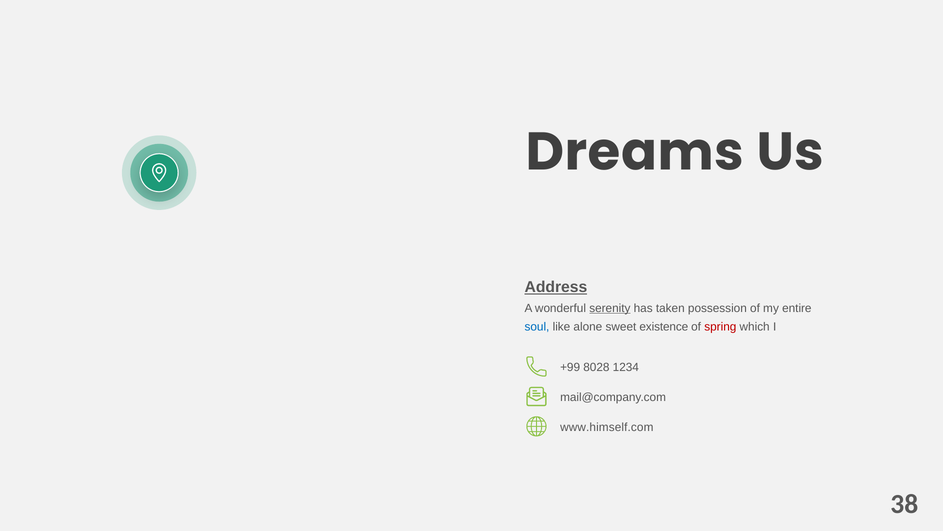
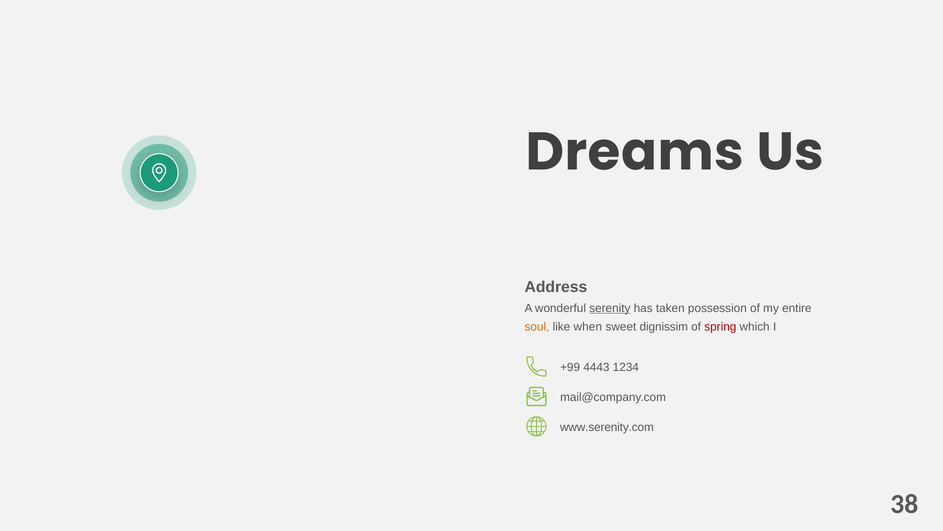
Address underline: present -> none
soul colour: blue -> orange
alone: alone -> when
existence: existence -> dignissim
8028: 8028 -> 4443
www.himself.com: www.himself.com -> www.serenity.com
